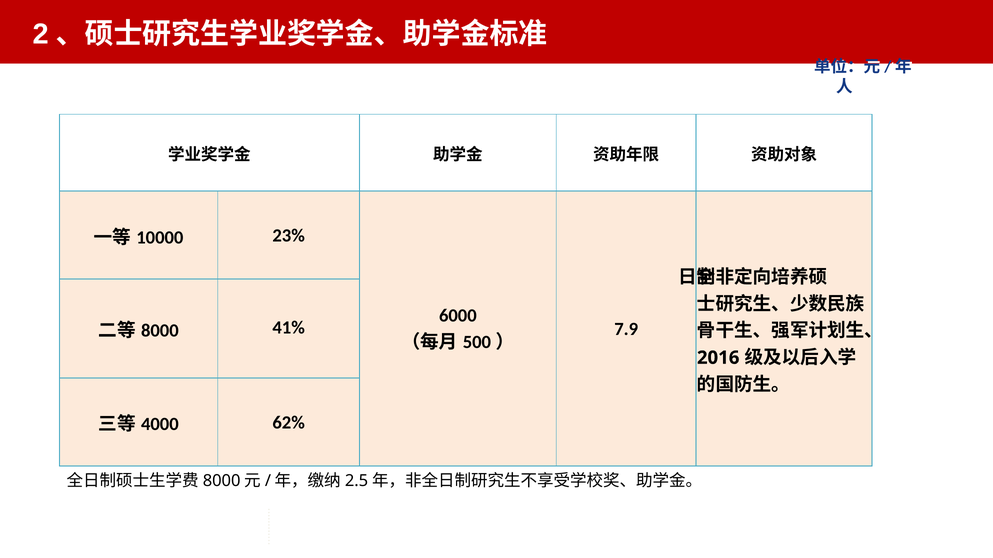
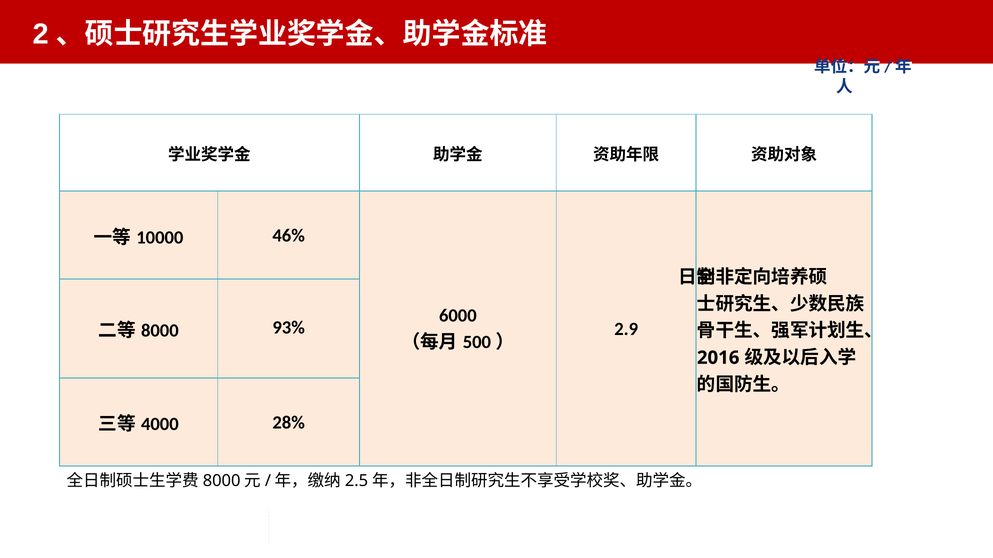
23%: 23% -> 46%
7.9: 7.9 -> 2.9
41%: 41% -> 93%
62%: 62% -> 28%
